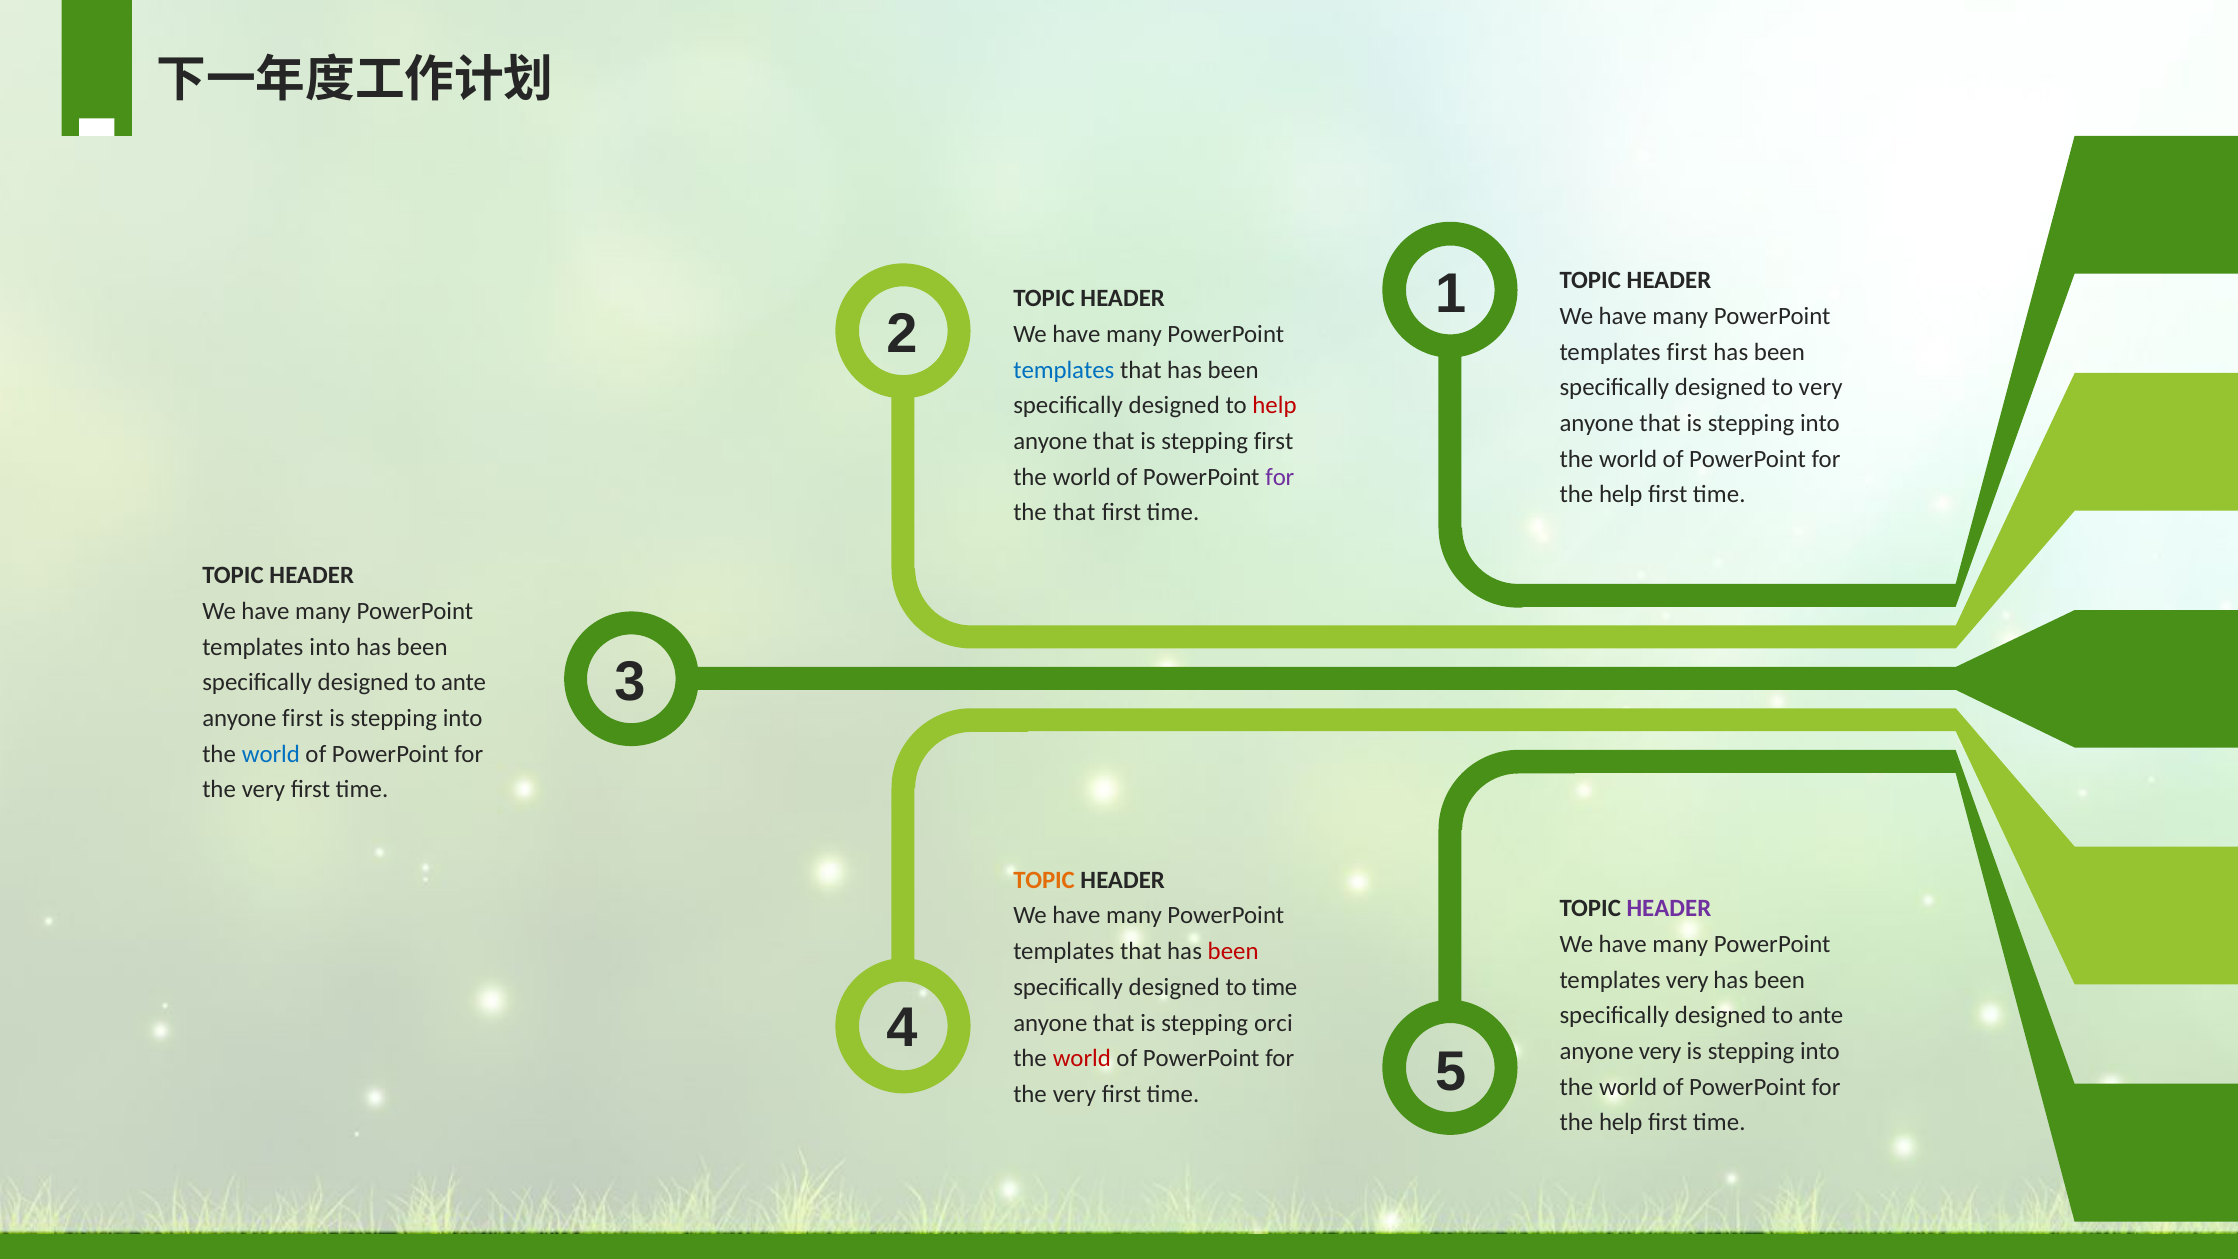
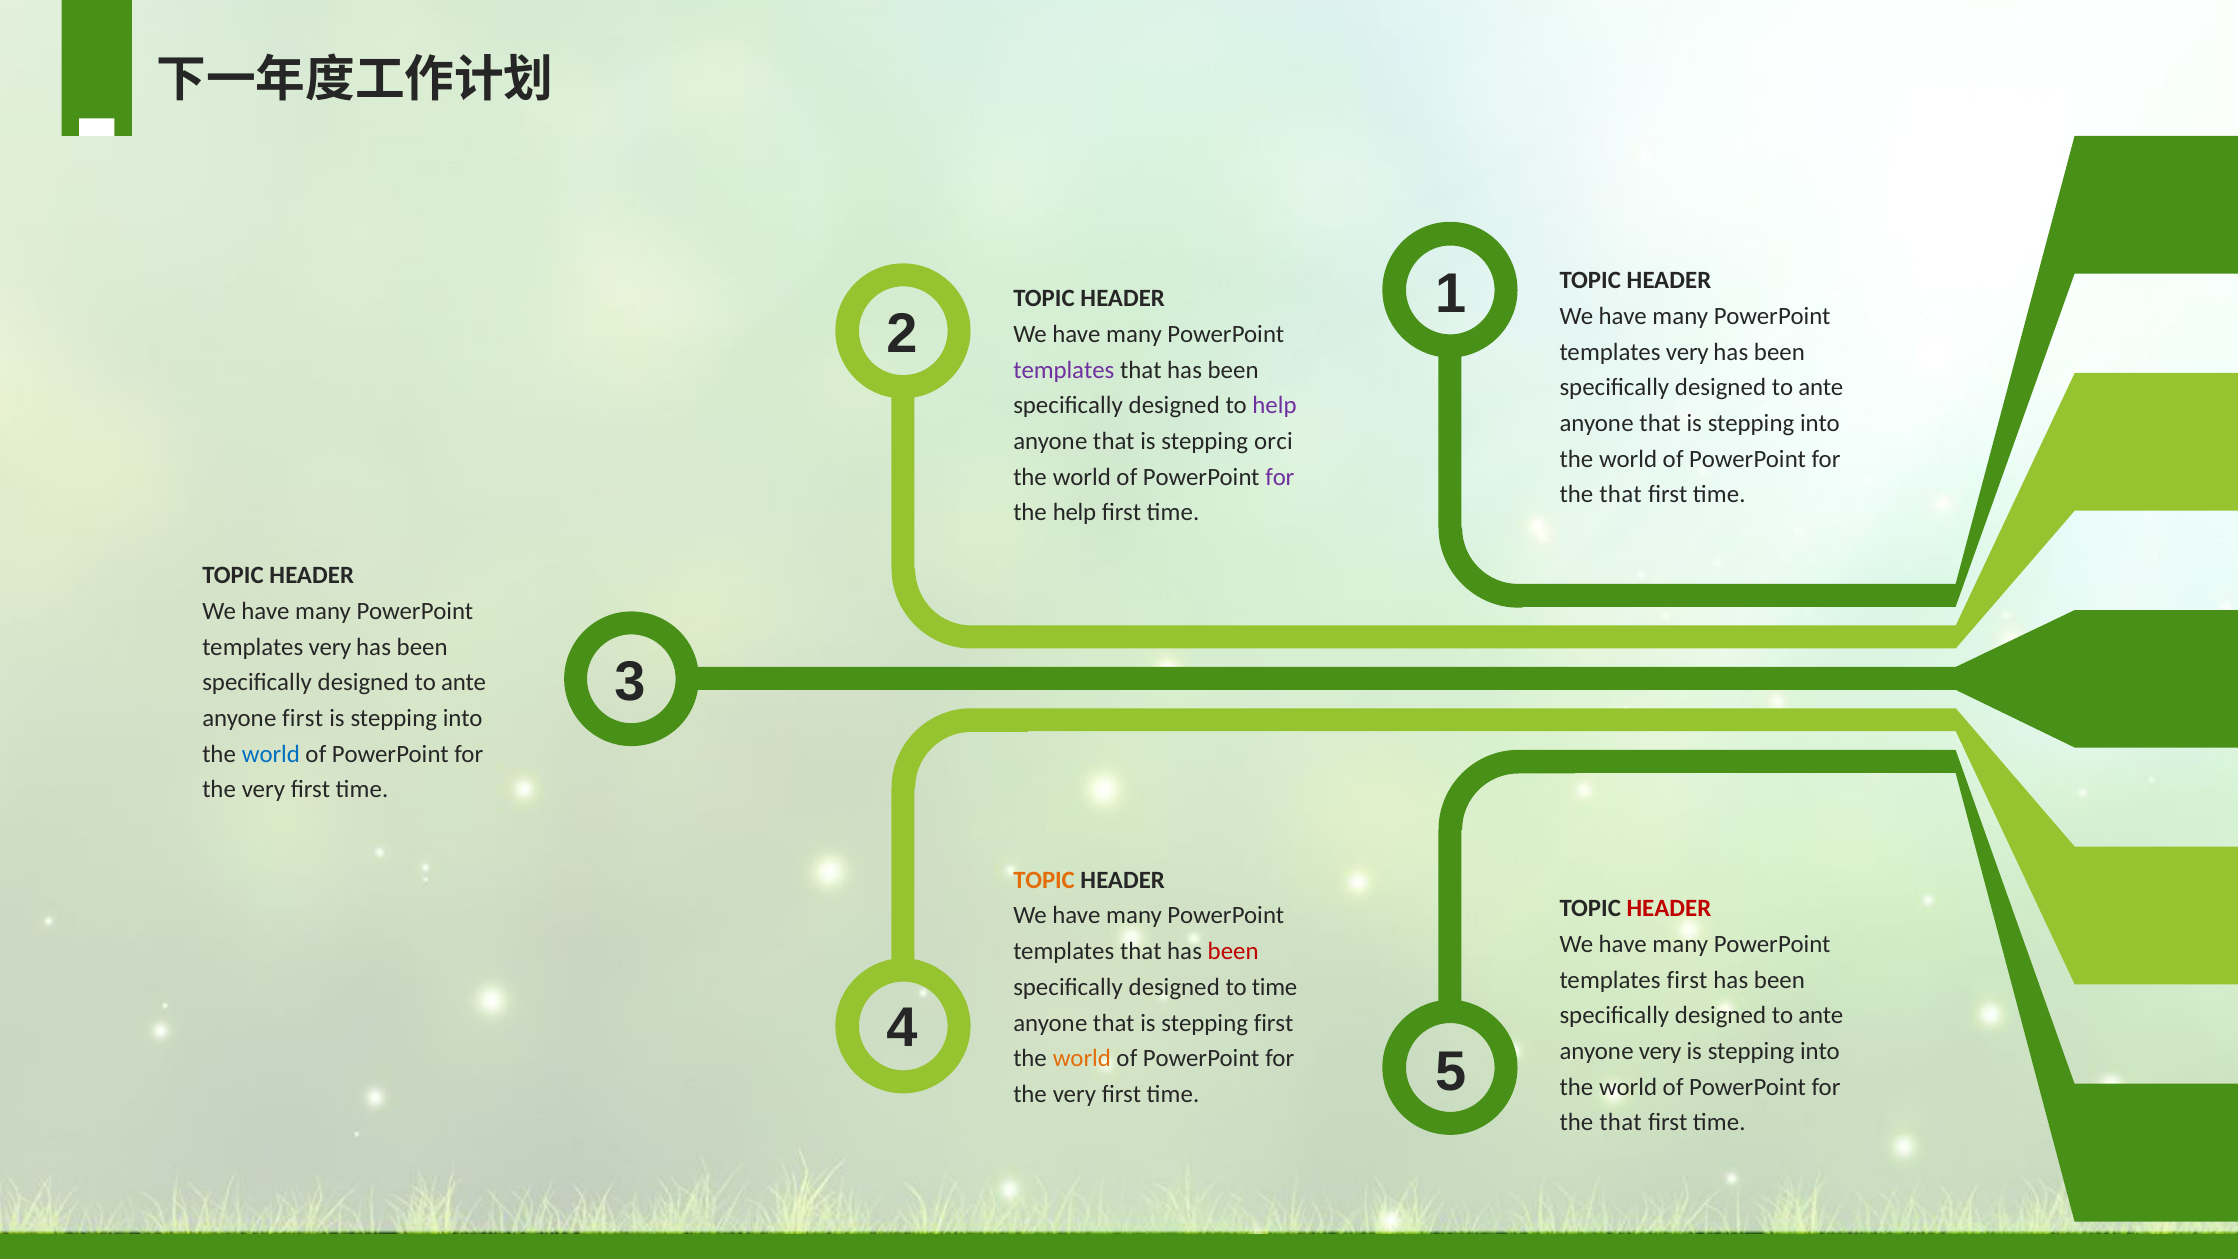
first at (1687, 352): first -> very
templates at (1064, 370) colour: blue -> purple
very at (1821, 388): very -> ante
help at (1274, 405) colour: red -> purple
stepping first: first -> orci
help at (1621, 495): help -> that
the that: that -> help
into at (330, 647): into -> very
HEADER at (1669, 908) colour: purple -> red
templates very: very -> first
stepping orci: orci -> first
world at (1082, 1058) colour: red -> orange
help at (1621, 1123): help -> that
